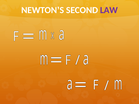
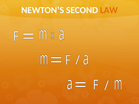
LAW colour: purple -> orange
